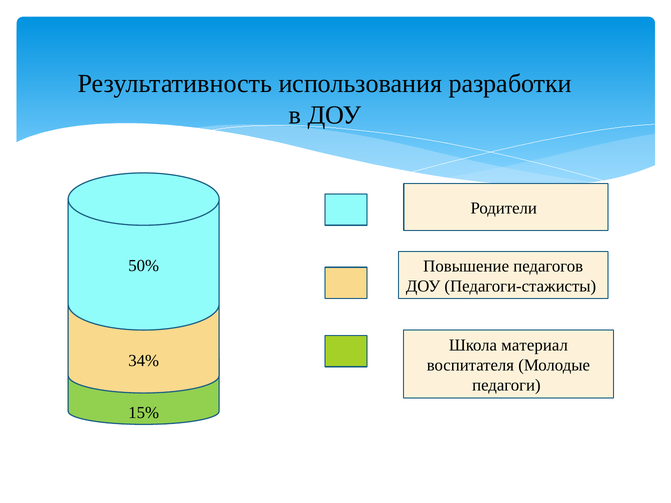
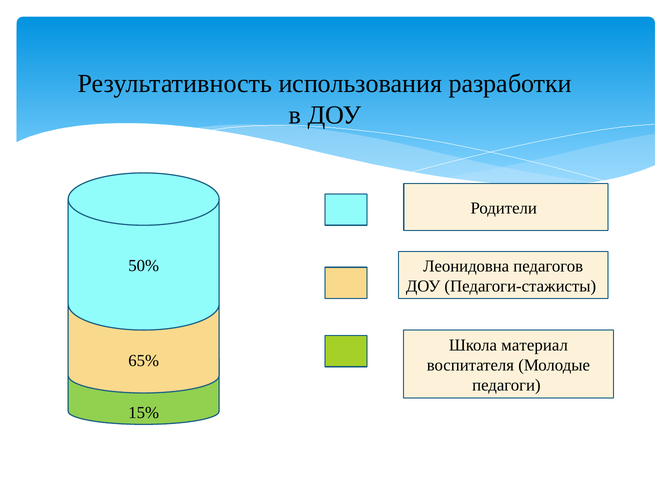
Повышение: Повышение -> Леонидовна
34%: 34% -> 65%
